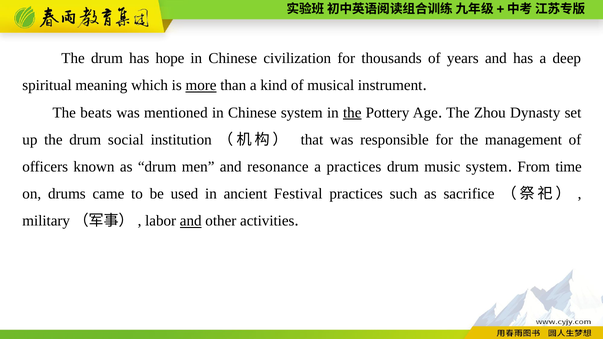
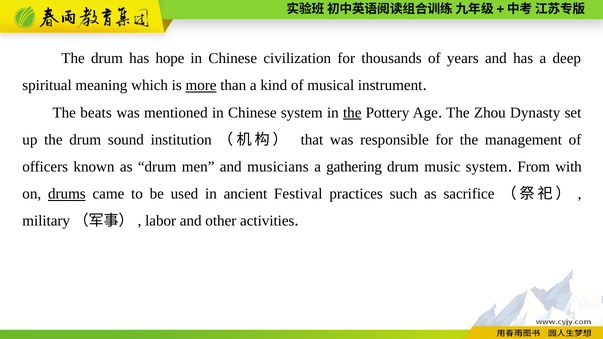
social: social -> sound
resonance: resonance -> musicians
a practices: practices -> gathering
time: time -> with
drums underline: none -> present
and at (191, 221) underline: present -> none
